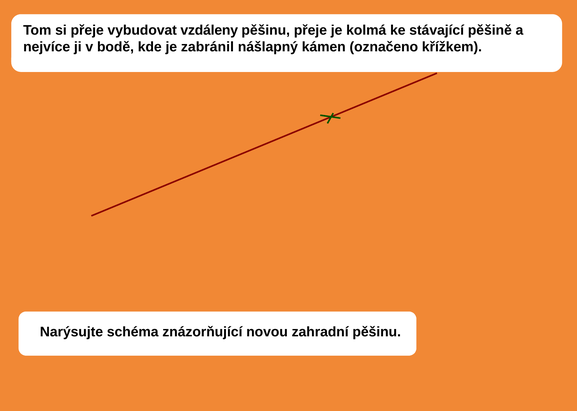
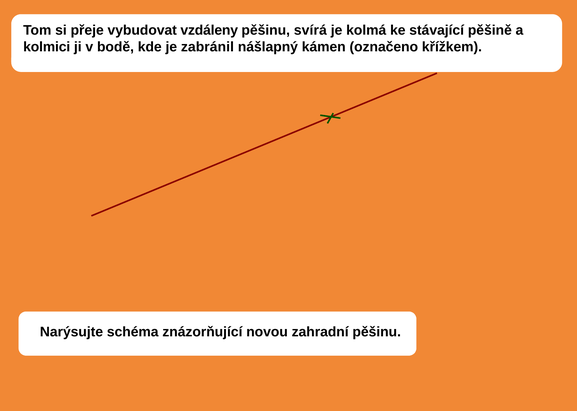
pěšinu přeje: přeje -> svírá
nejvíce: nejvíce -> kolmici
